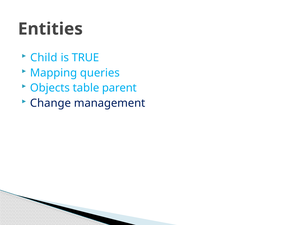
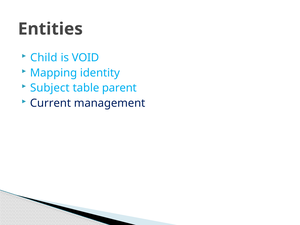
TRUE: TRUE -> VOID
queries: queries -> identity
Objects: Objects -> Subject
Change: Change -> Current
